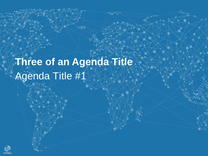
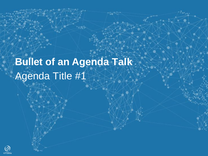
Three: Three -> Bullet
an Agenda Title: Title -> Talk
